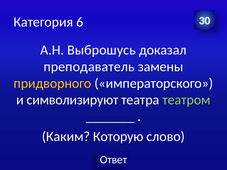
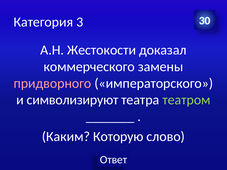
6: 6 -> 3
Выброшусь: Выброшусь -> Жестокости
преподаватель: преподаватель -> коммерческого
придворного colour: yellow -> pink
